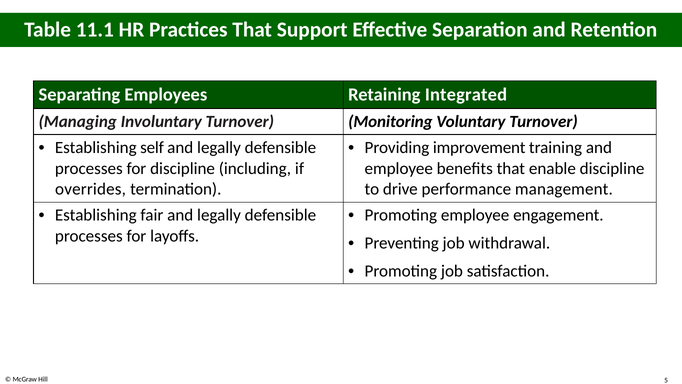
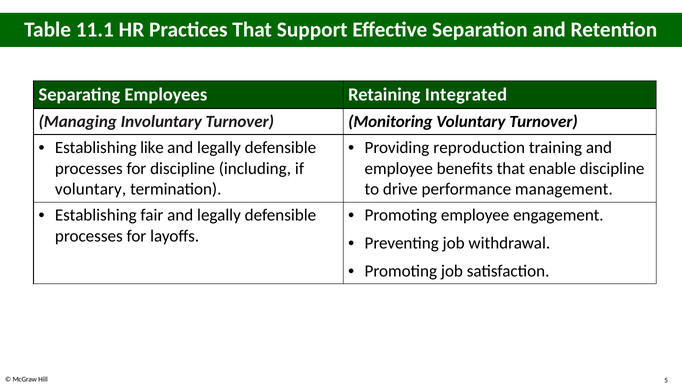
self: self -> like
improvement: improvement -> reproduction
overrides at (91, 189): overrides -> voluntary
